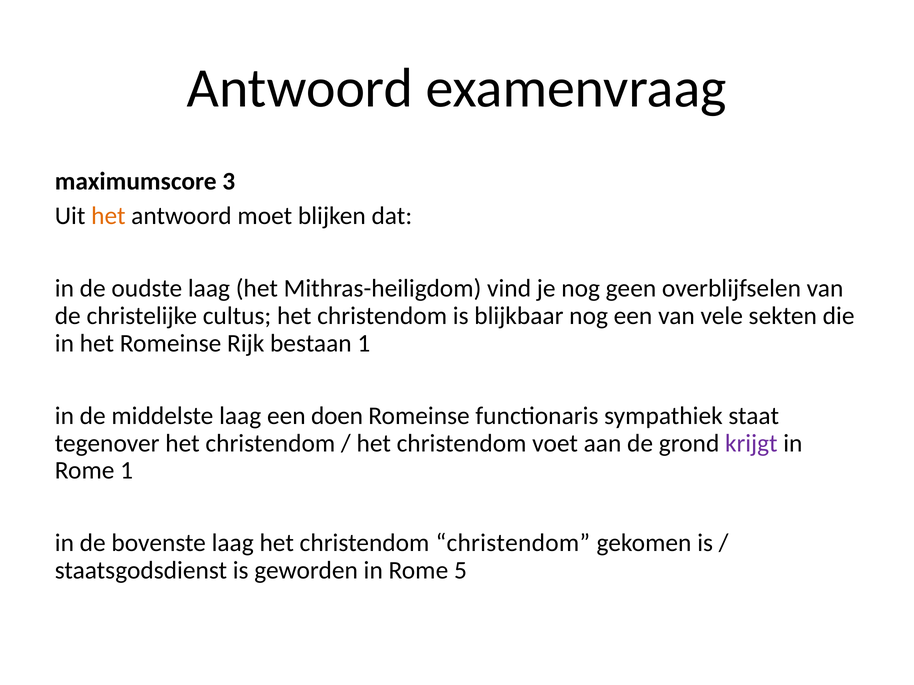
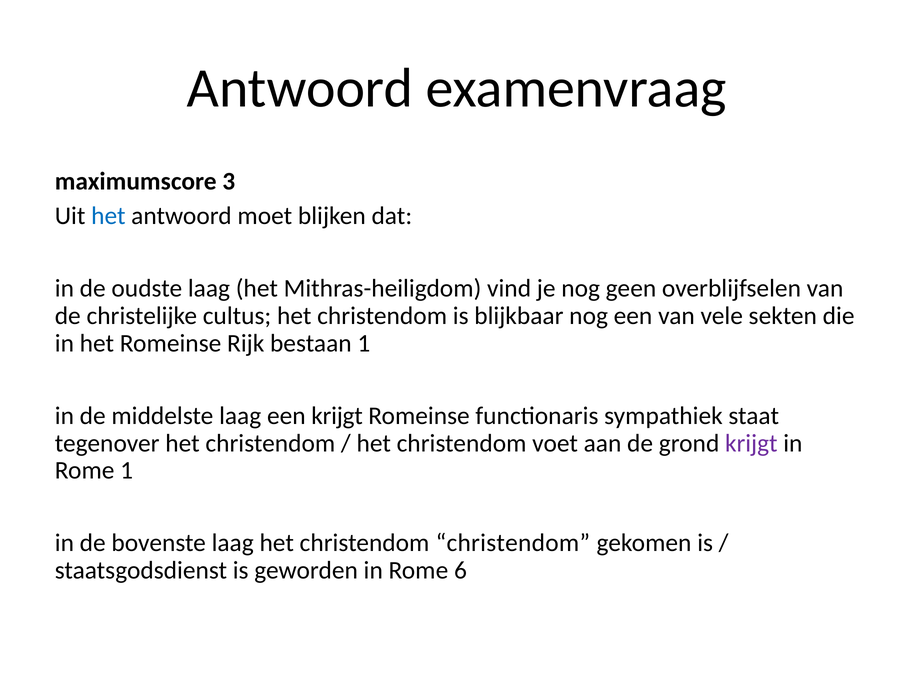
het at (108, 216) colour: orange -> blue
een doen: doen -> krijgt
5: 5 -> 6
